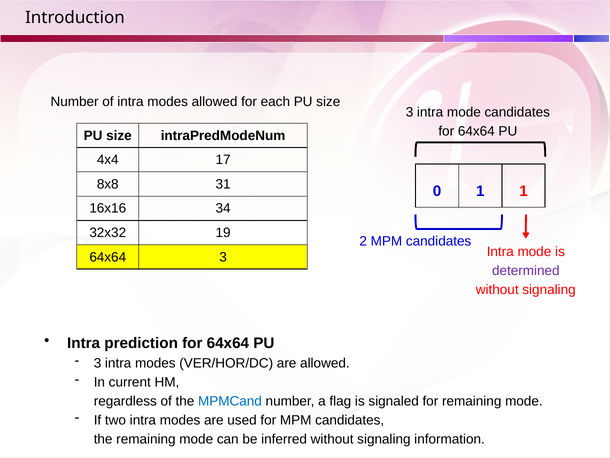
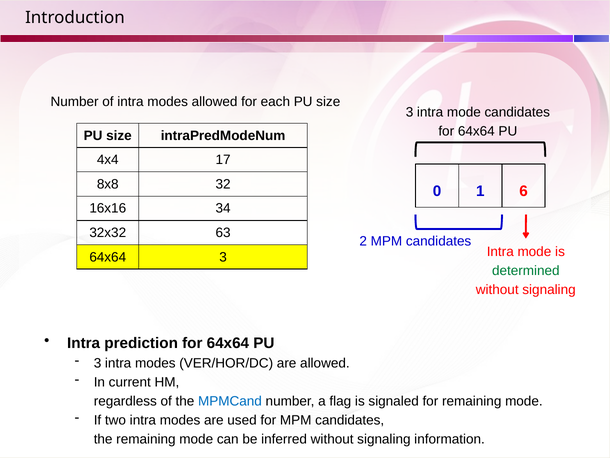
31: 31 -> 32
1 1: 1 -> 6
19: 19 -> 63
determined colour: purple -> green
